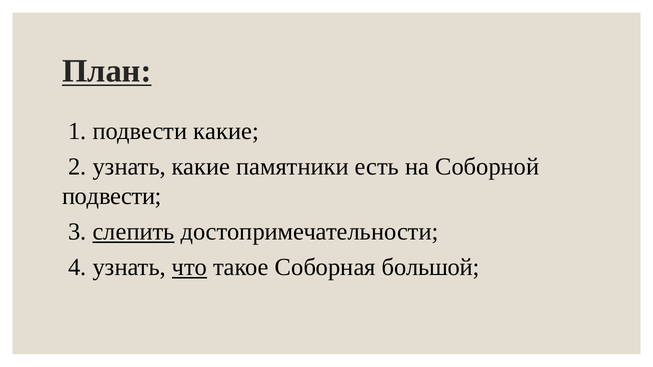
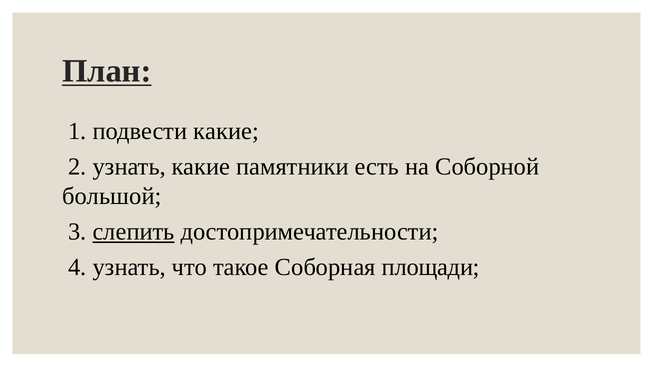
подвести at (112, 196): подвести -> большой
что underline: present -> none
большой: большой -> площади
